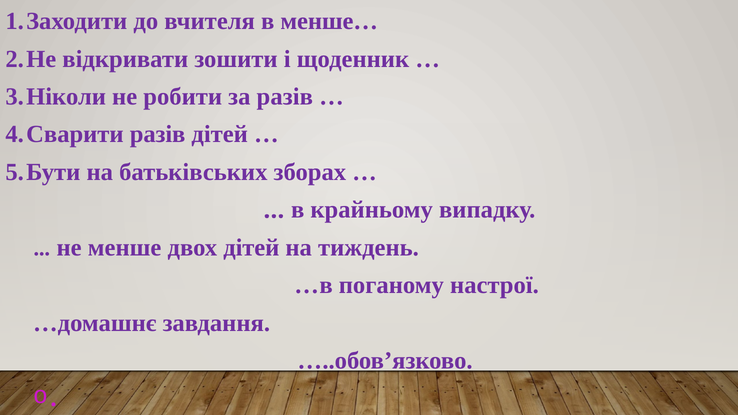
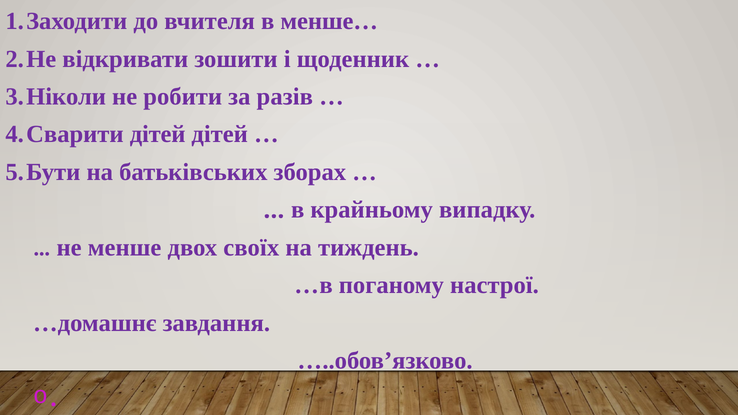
разів at (158, 134): разів -> дітей
двох дітей: дітей -> своїх
